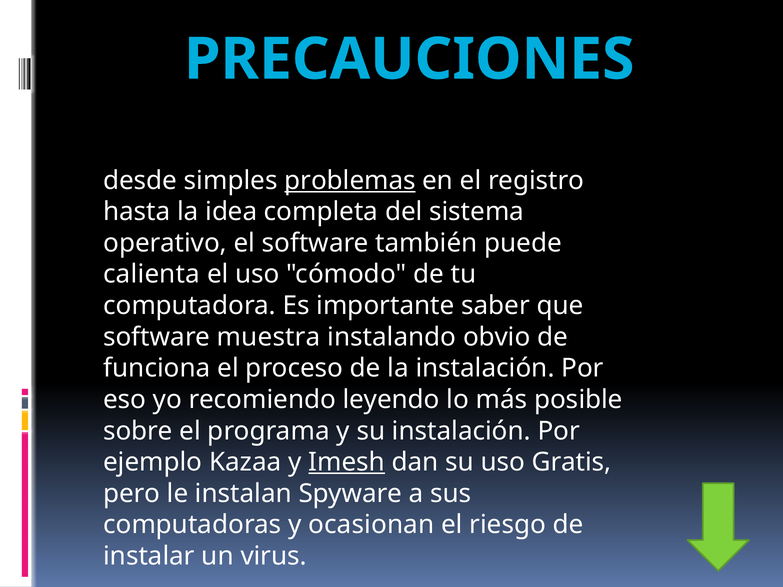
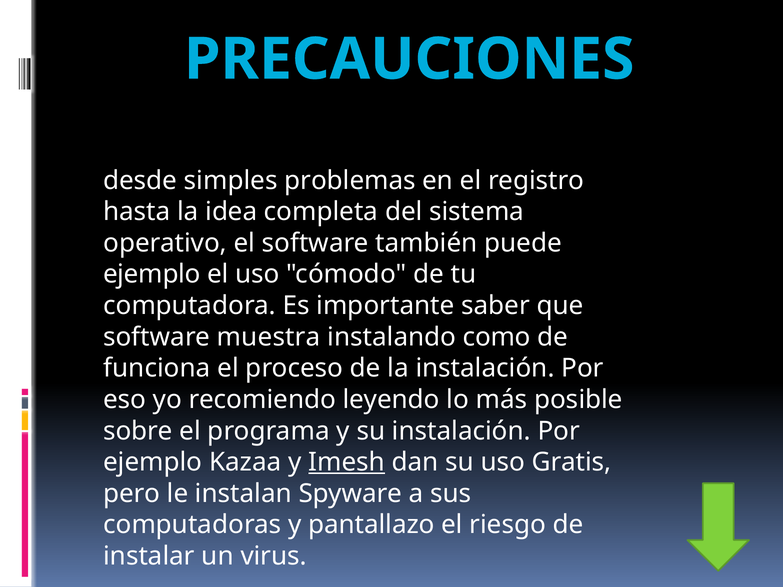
problemas underline: present -> none
calienta at (152, 274): calienta -> ejemplo
obvio: obvio -> como
ocasionan: ocasionan -> pantallazo
